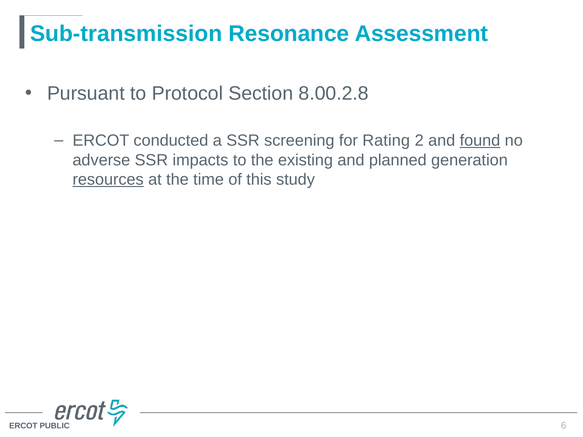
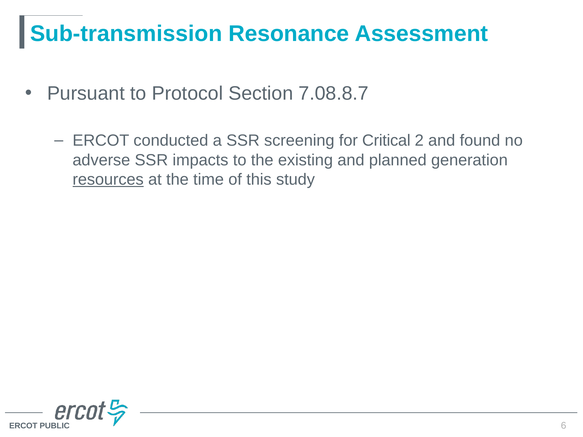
8.00.2.8: 8.00.2.8 -> 7.08.8.7
Rating: Rating -> Critical
found underline: present -> none
